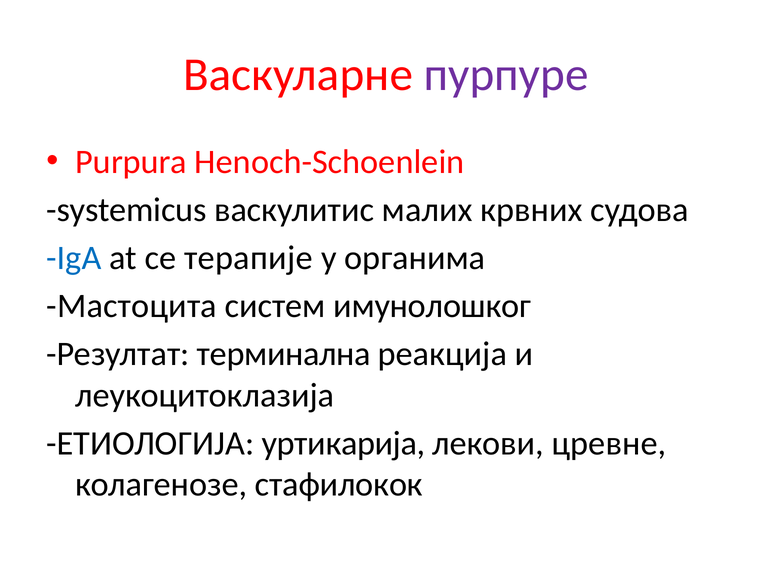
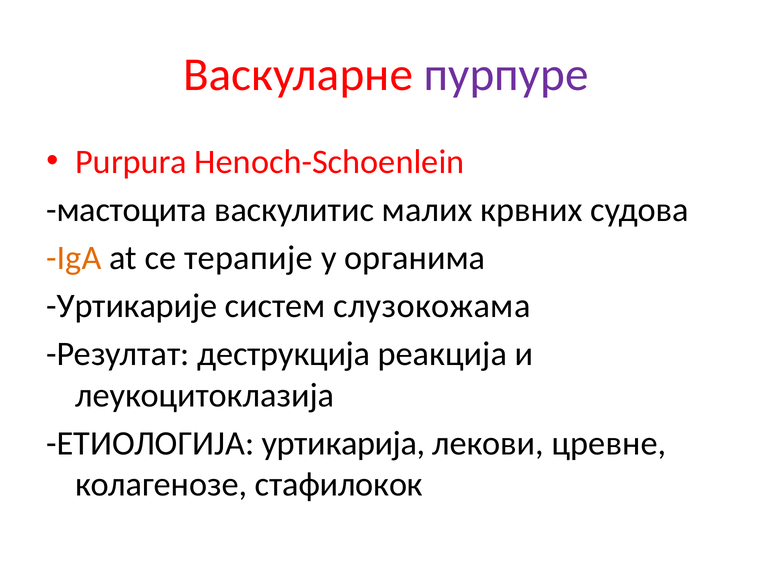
systemicus: systemicus -> мастоцита
IgA colour: blue -> orange
Мастоцита: Мастоцита -> Уртикарије
имунолошког: имунолошког -> слузокожама
терминална: терминална -> деструкција
